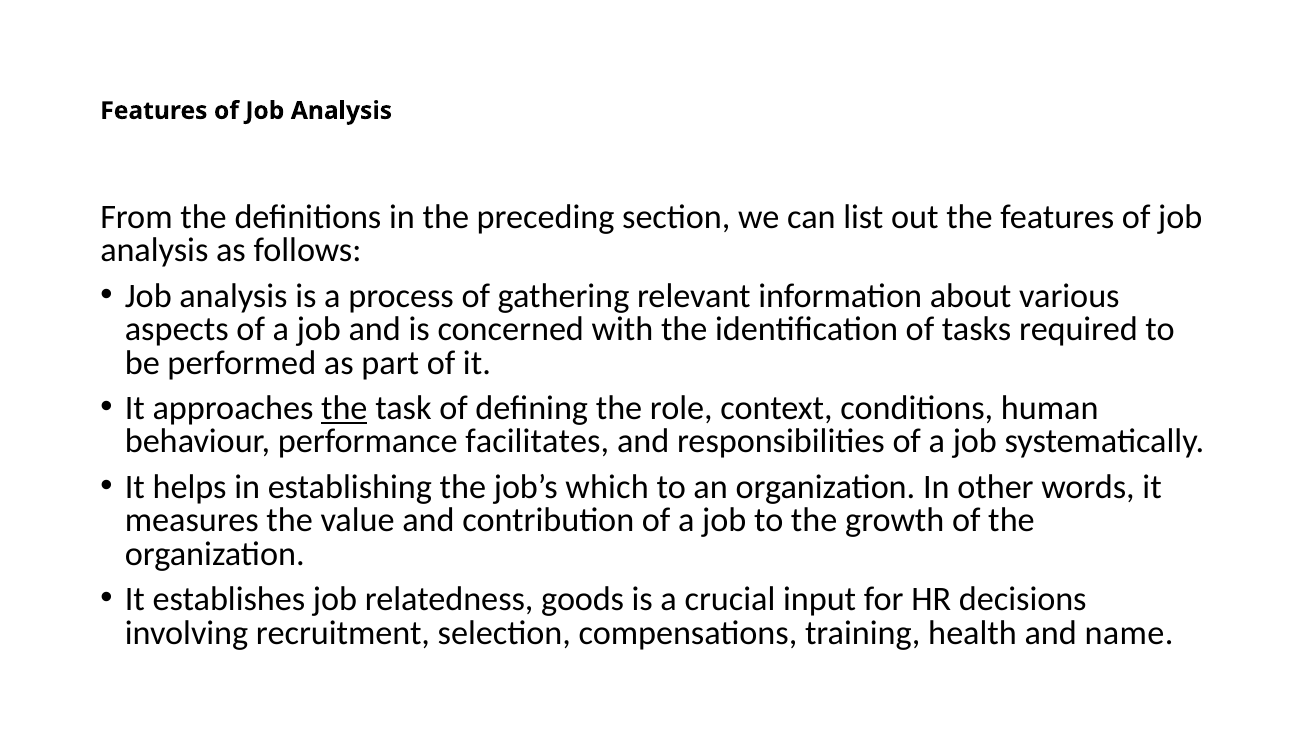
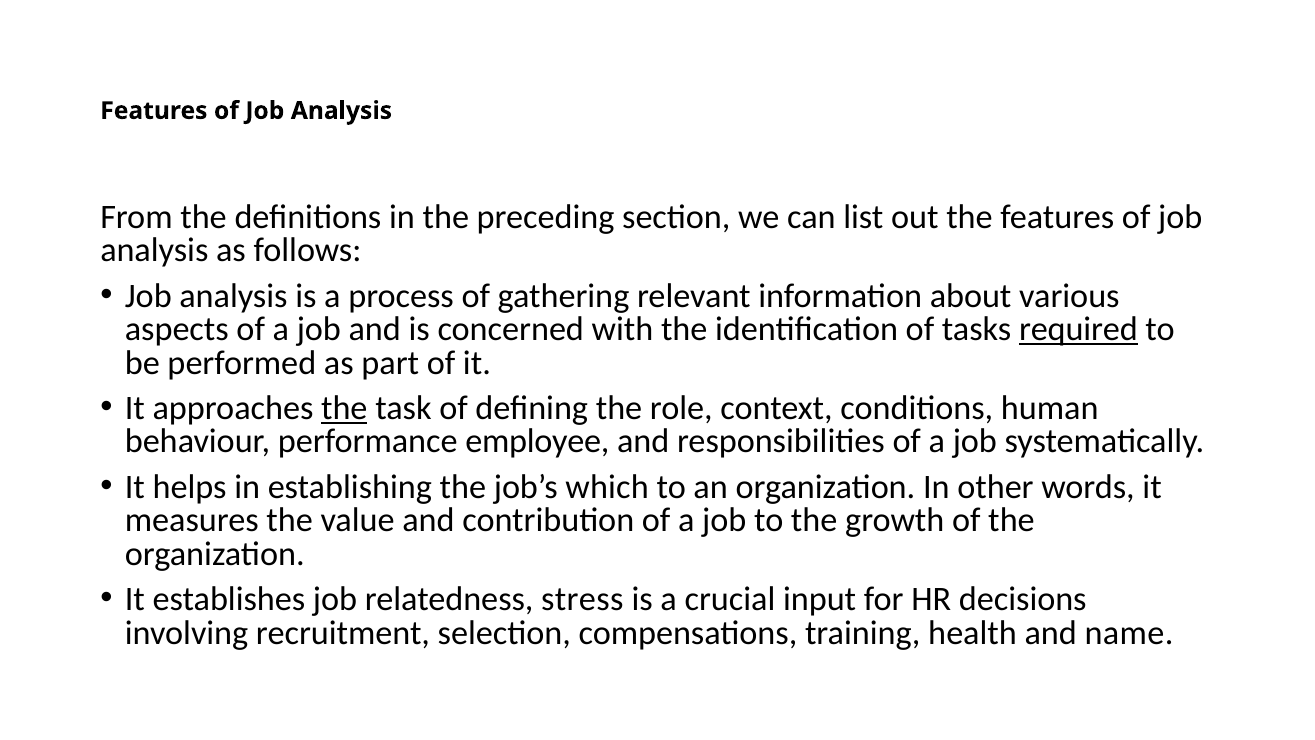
required underline: none -> present
facilitates: facilitates -> employee
goods: goods -> stress
